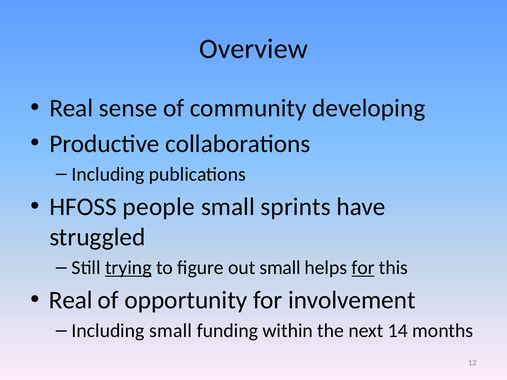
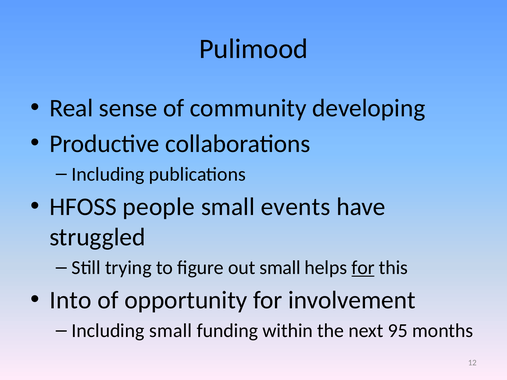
Overview: Overview -> Pulimood
sprints: sprints -> events
trying underline: present -> none
Real at (71, 300): Real -> Into
14: 14 -> 95
